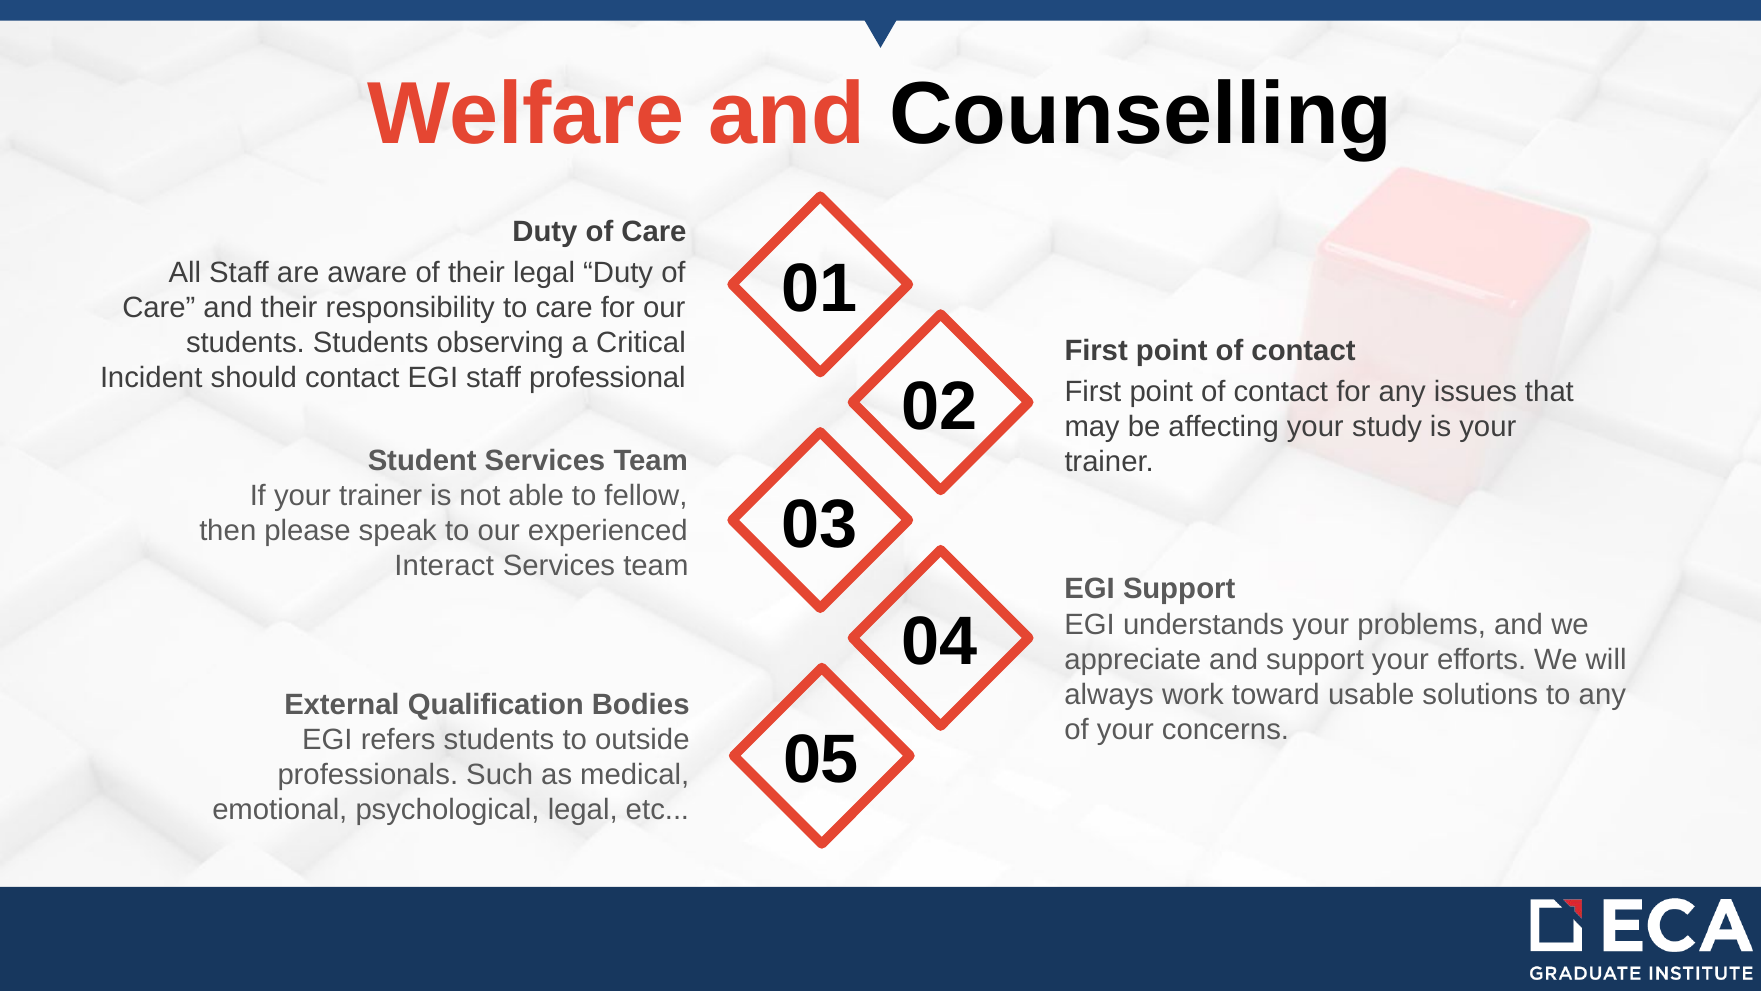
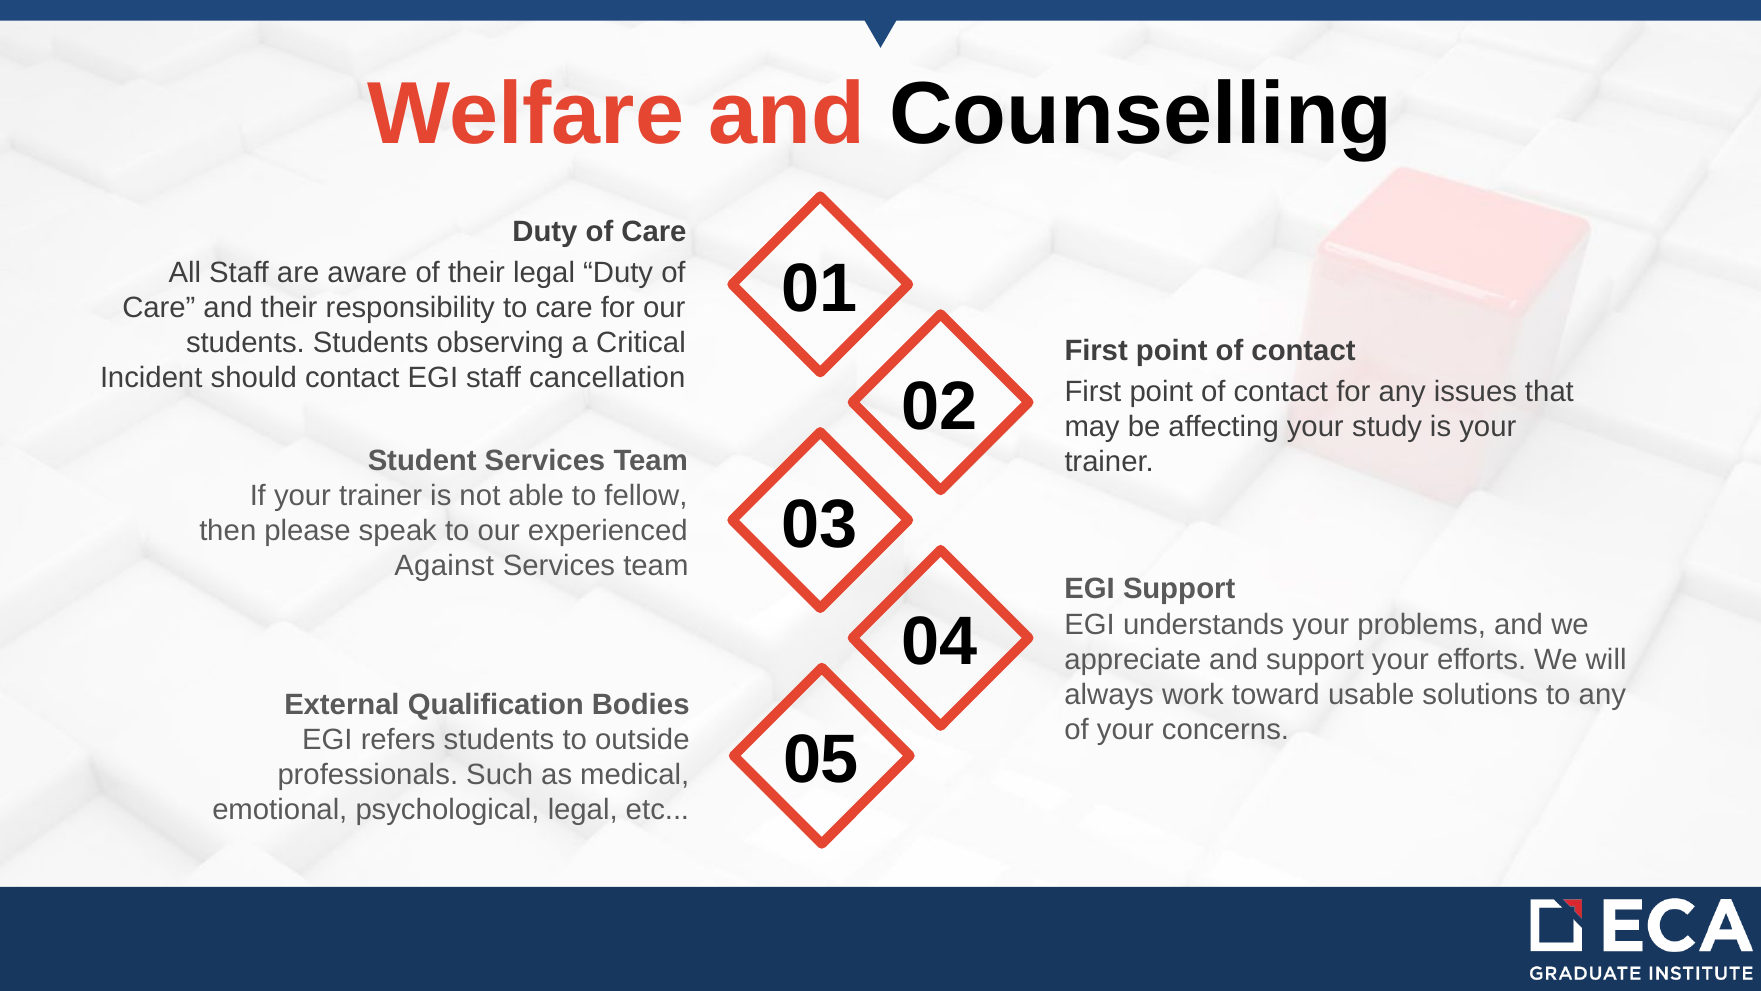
professional: professional -> cancellation
Interact: Interact -> Against
